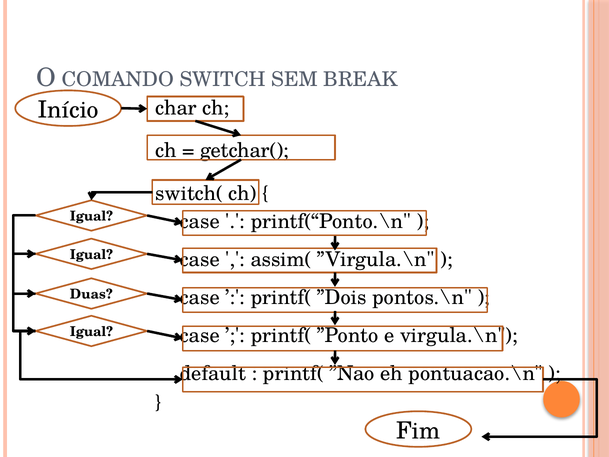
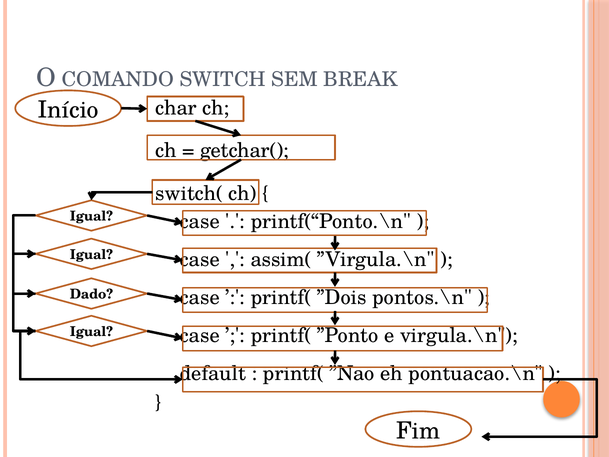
Duas: Duas -> Dado
